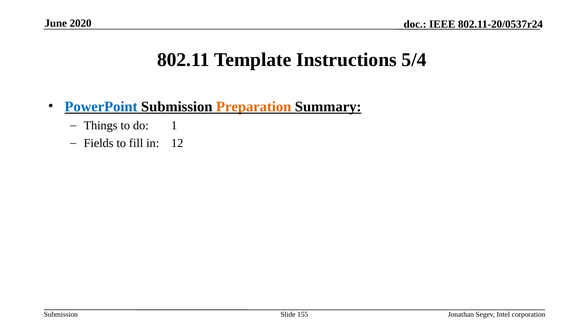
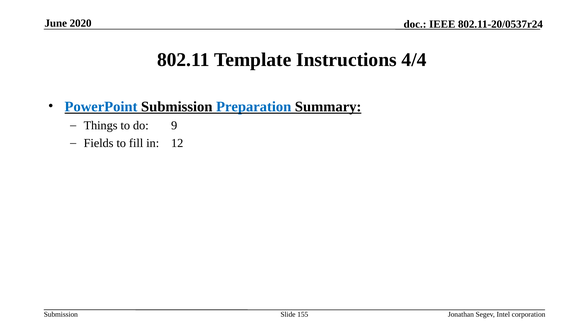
5/4: 5/4 -> 4/4
Preparation colour: orange -> blue
1: 1 -> 9
